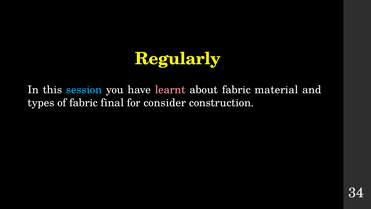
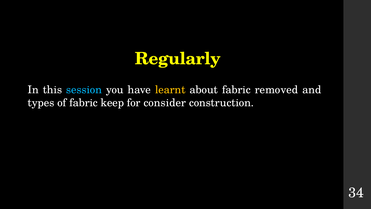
learnt colour: pink -> yellow
material: material -> removed
final: final -> keep
